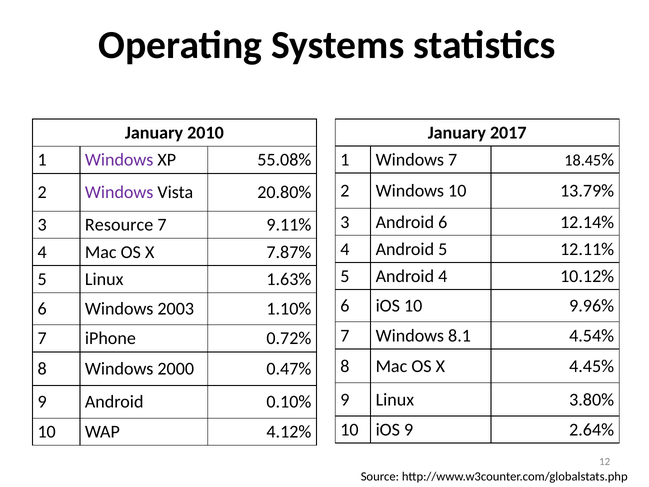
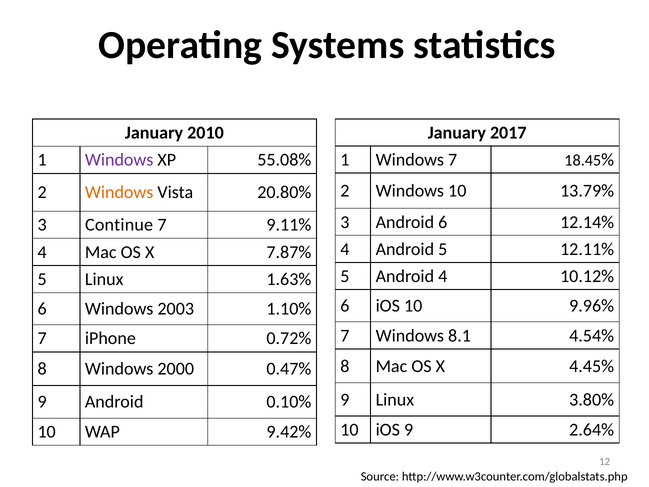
Windows at (119, 192) colour: purple -> orange
Resource: Resource -> Continue
4.12%: 4.12% -> 9.42%
